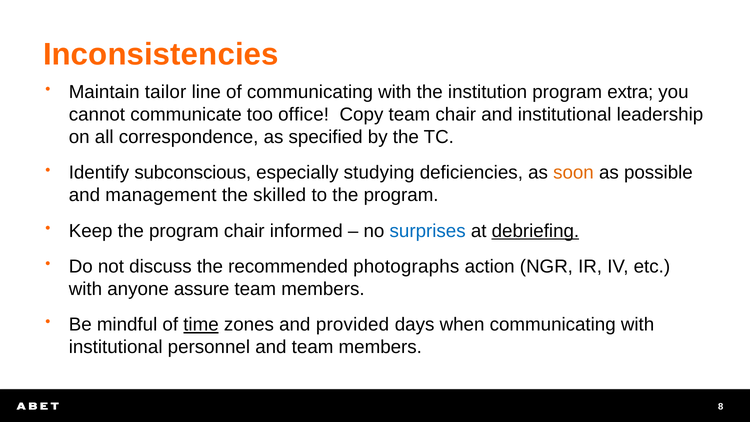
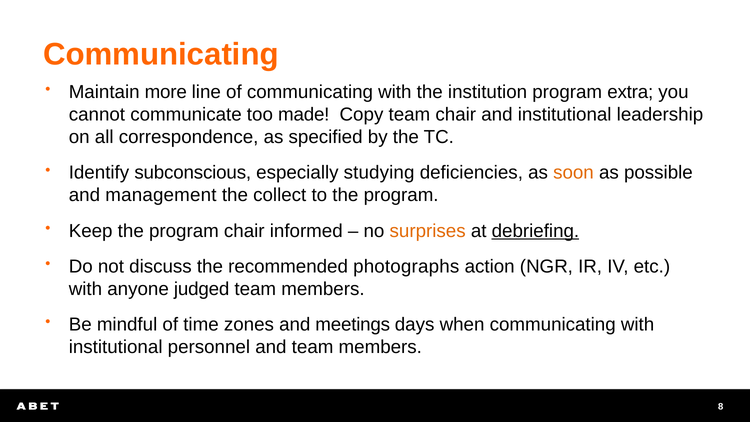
Inconsistencies at (161, 55): Inconsistencies -> Communicating
tailor: tailor -> more
office: office -> made
skilled: skilled -> collect
surprises colour: blue -> orange
assure: assure -> judged
time underline: present -> none
provided: provided -> meetings
